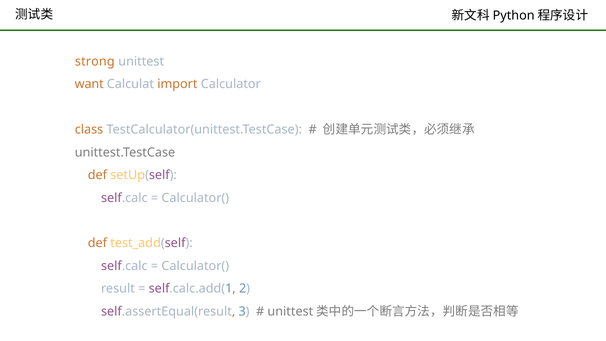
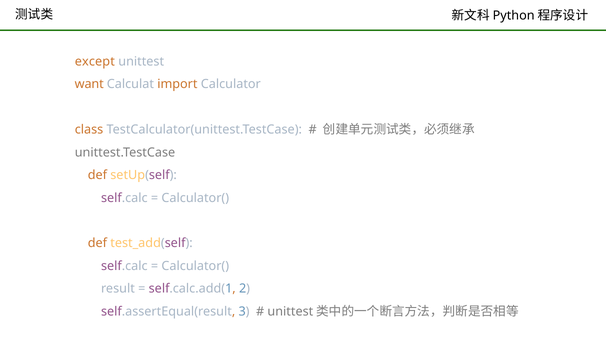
strong: strong -> except
